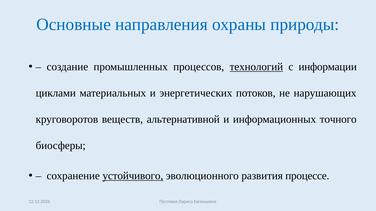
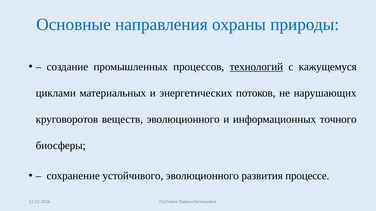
информации: информации -> кажущемуся
веществ альтернативной: альтернативной -> эволюционного
устойчивого underline: present -> none
